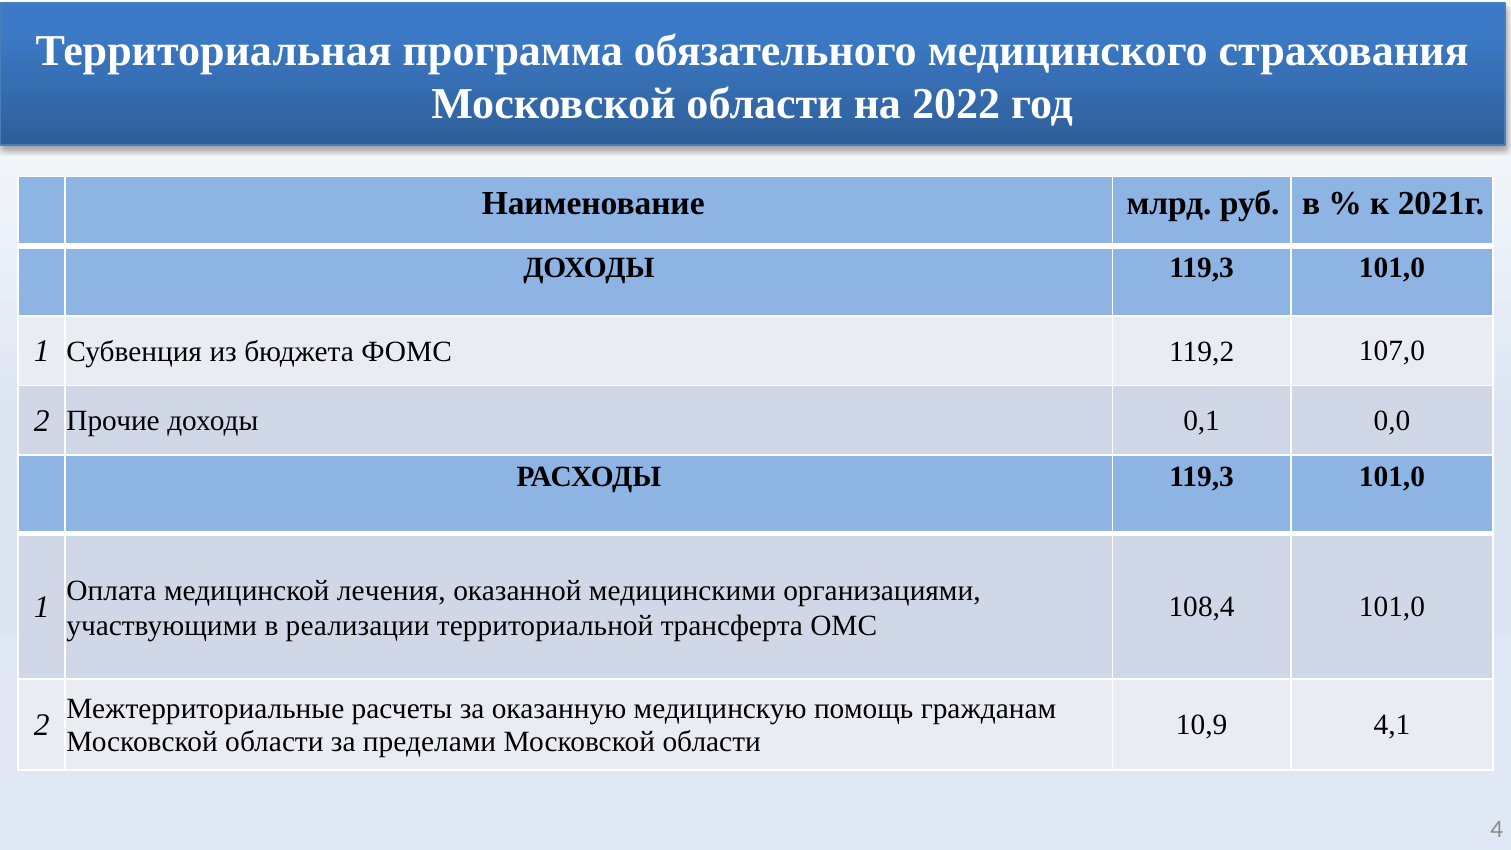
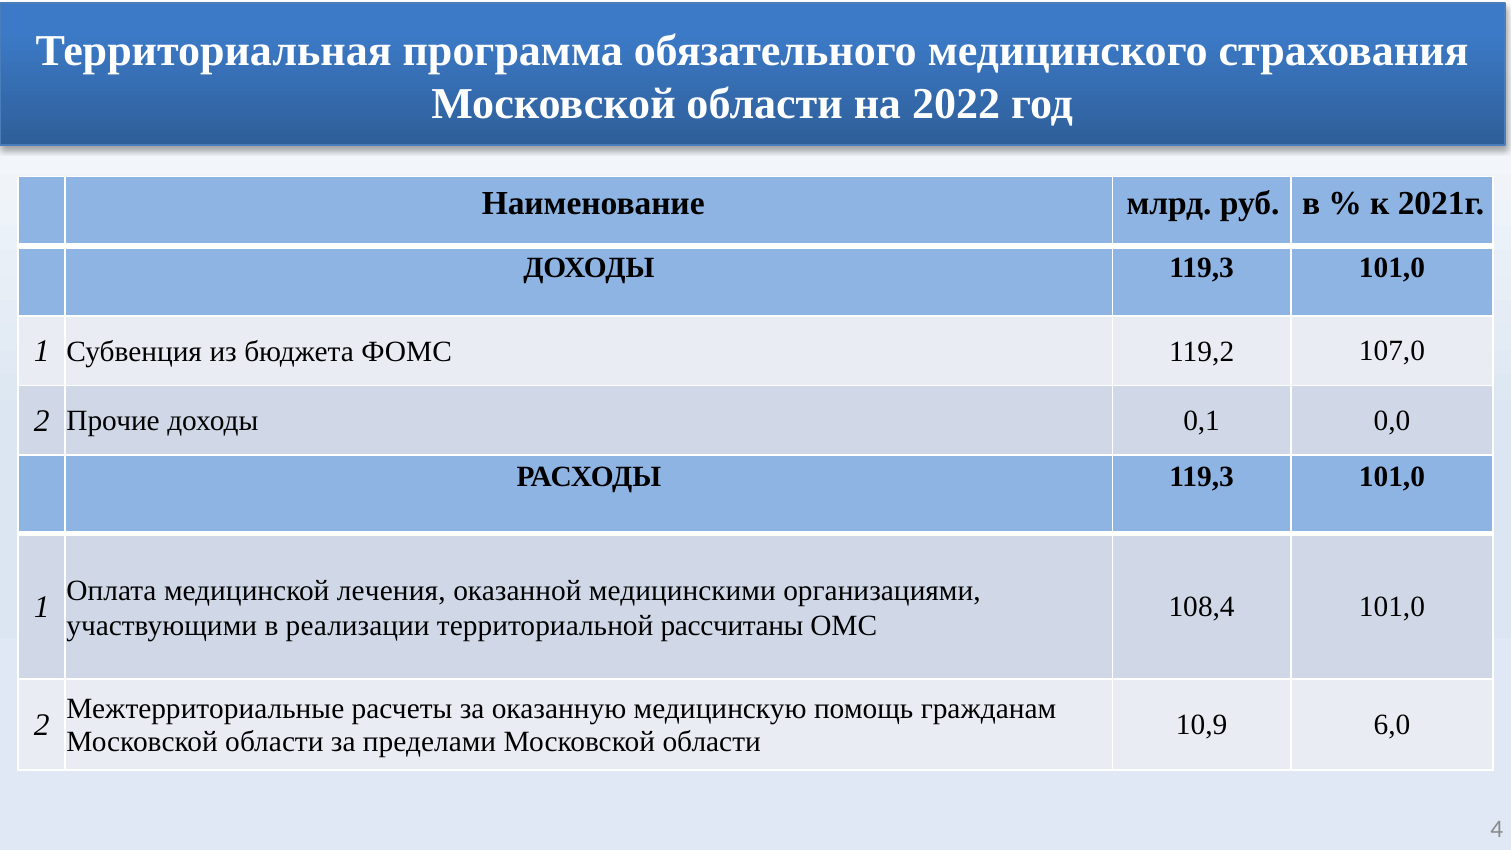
трансферта: трансферта -> рассчитаны
4,1: 4,1 -> 6,0
